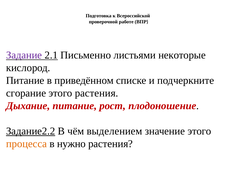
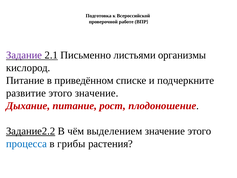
некоторые: некоторые -> организмы
сгорание: сгорание -> развитие
этого растения: растения -> значение
процесса colour: orange -> blue
нужно: нужно -> грибы
